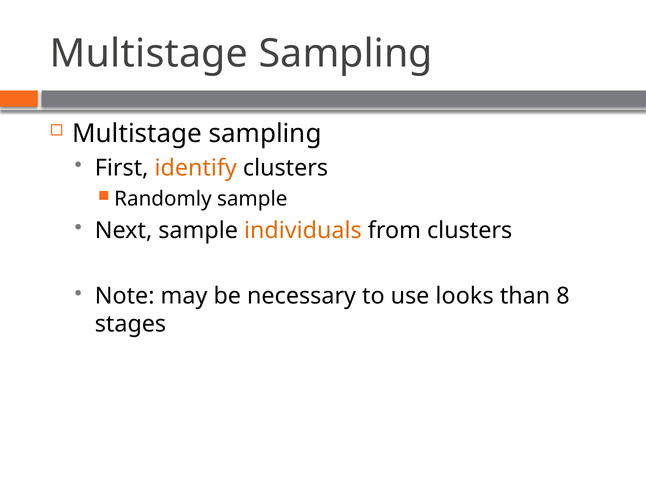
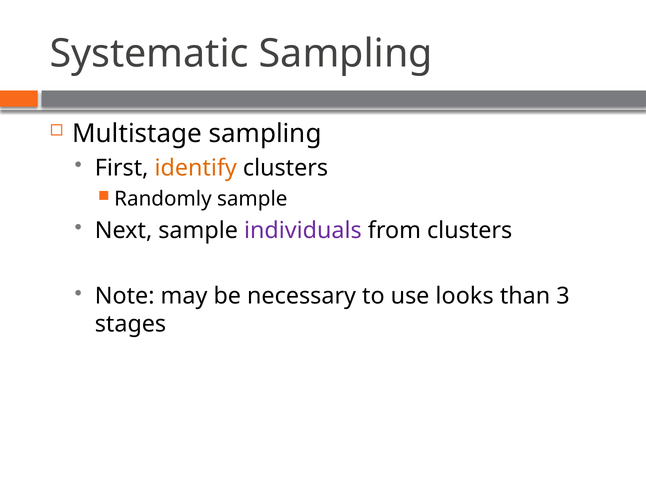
Multistage at (149, 54): Multistage -> Systematic
individuals colour: orange -> purple
8: 8 -> 3
